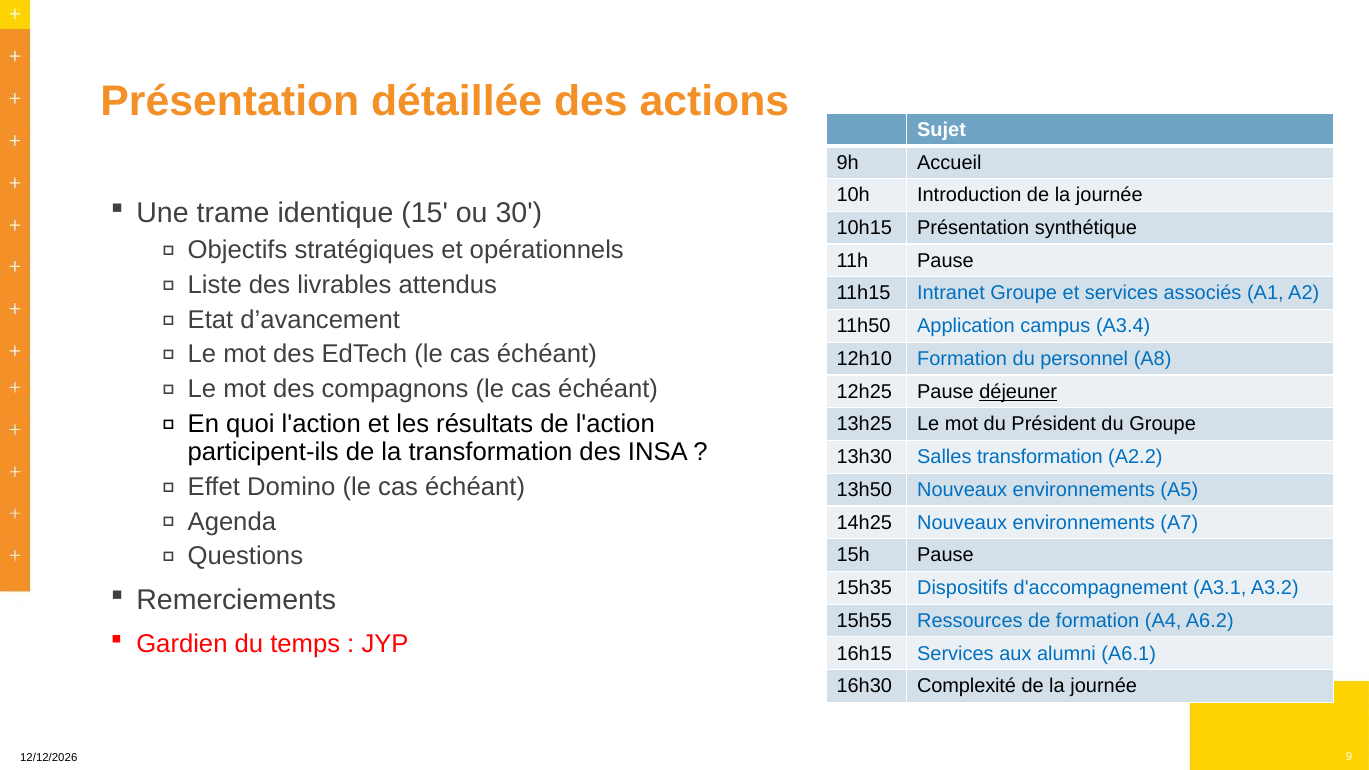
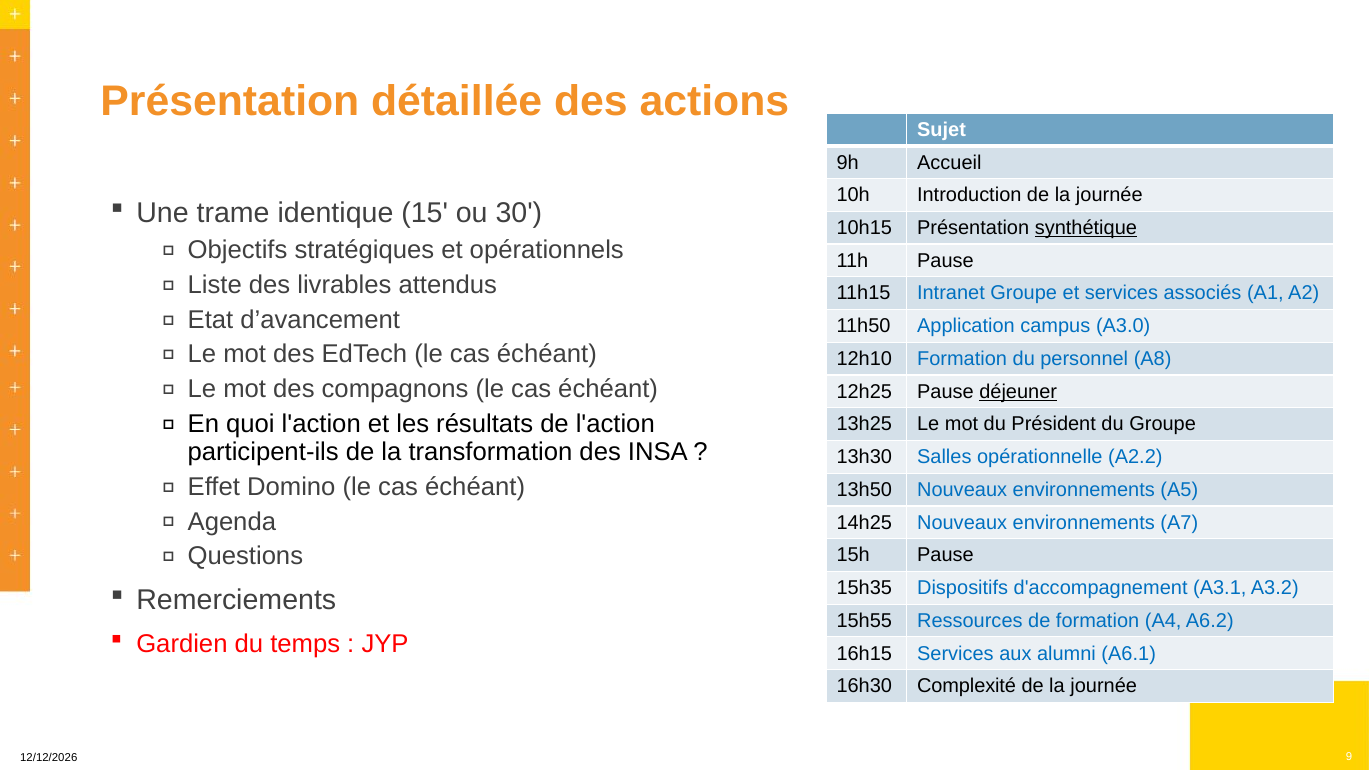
synthétique underline: none -> present
A3.4: A3.4 -> A3.0
Salles transformation: transformation -> opérationnelle
